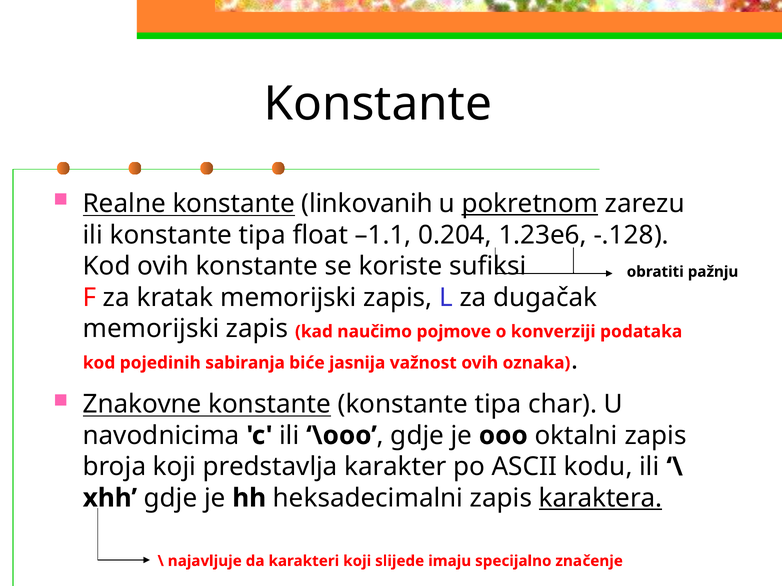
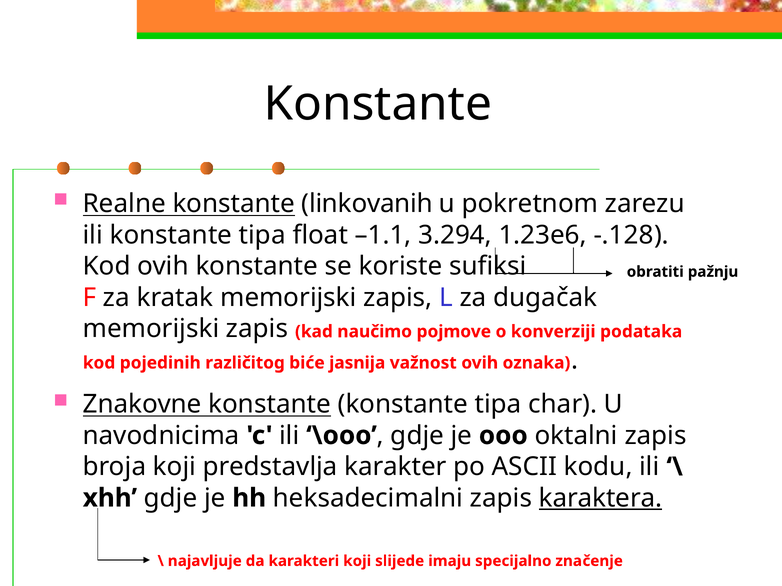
pokretnom underline: present -> none
0.204: 0.204 -> 3.294
sabiranja: sabiranja -> različitog
